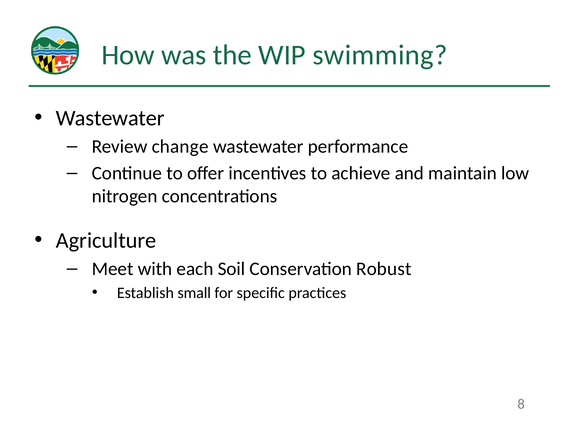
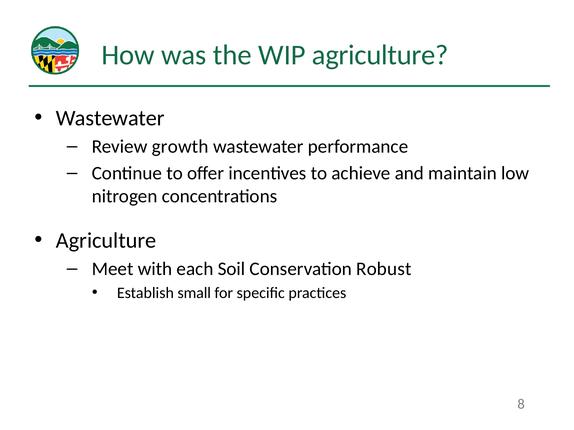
WIP swimming: swimming -> agriculture
change: change -> growth
